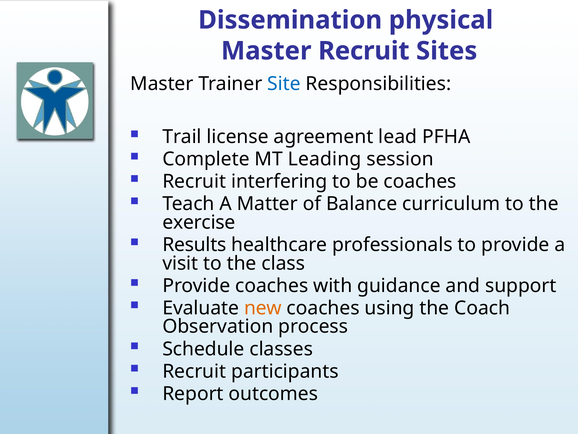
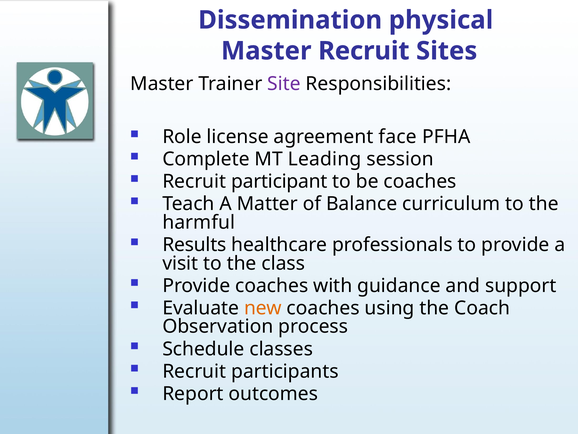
Site colour: blue -> purple
Trail: Trail -> Role
lead: lead -> face
interfering: interfering -> participant
exercise: exercise -> harmful
